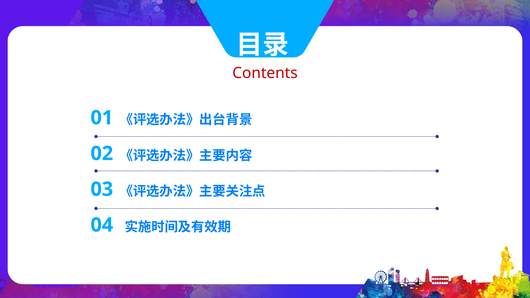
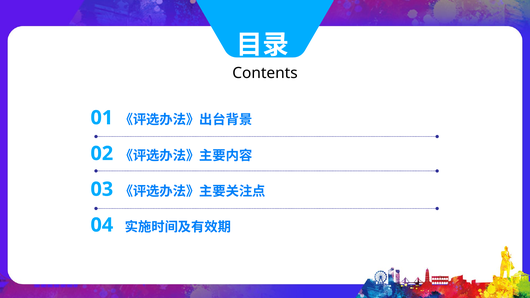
Contents colour: red -> black
